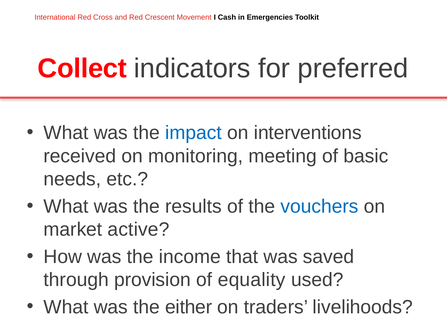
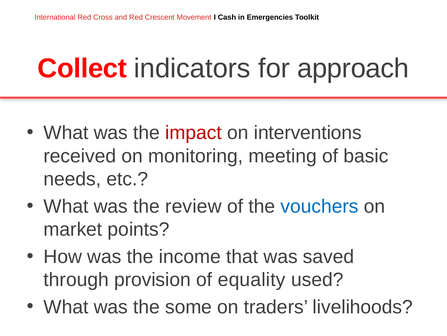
preferred: preferred -> approach
impact colour: blue -> red
results: results -> review
active: active -> points
either: either -> some
